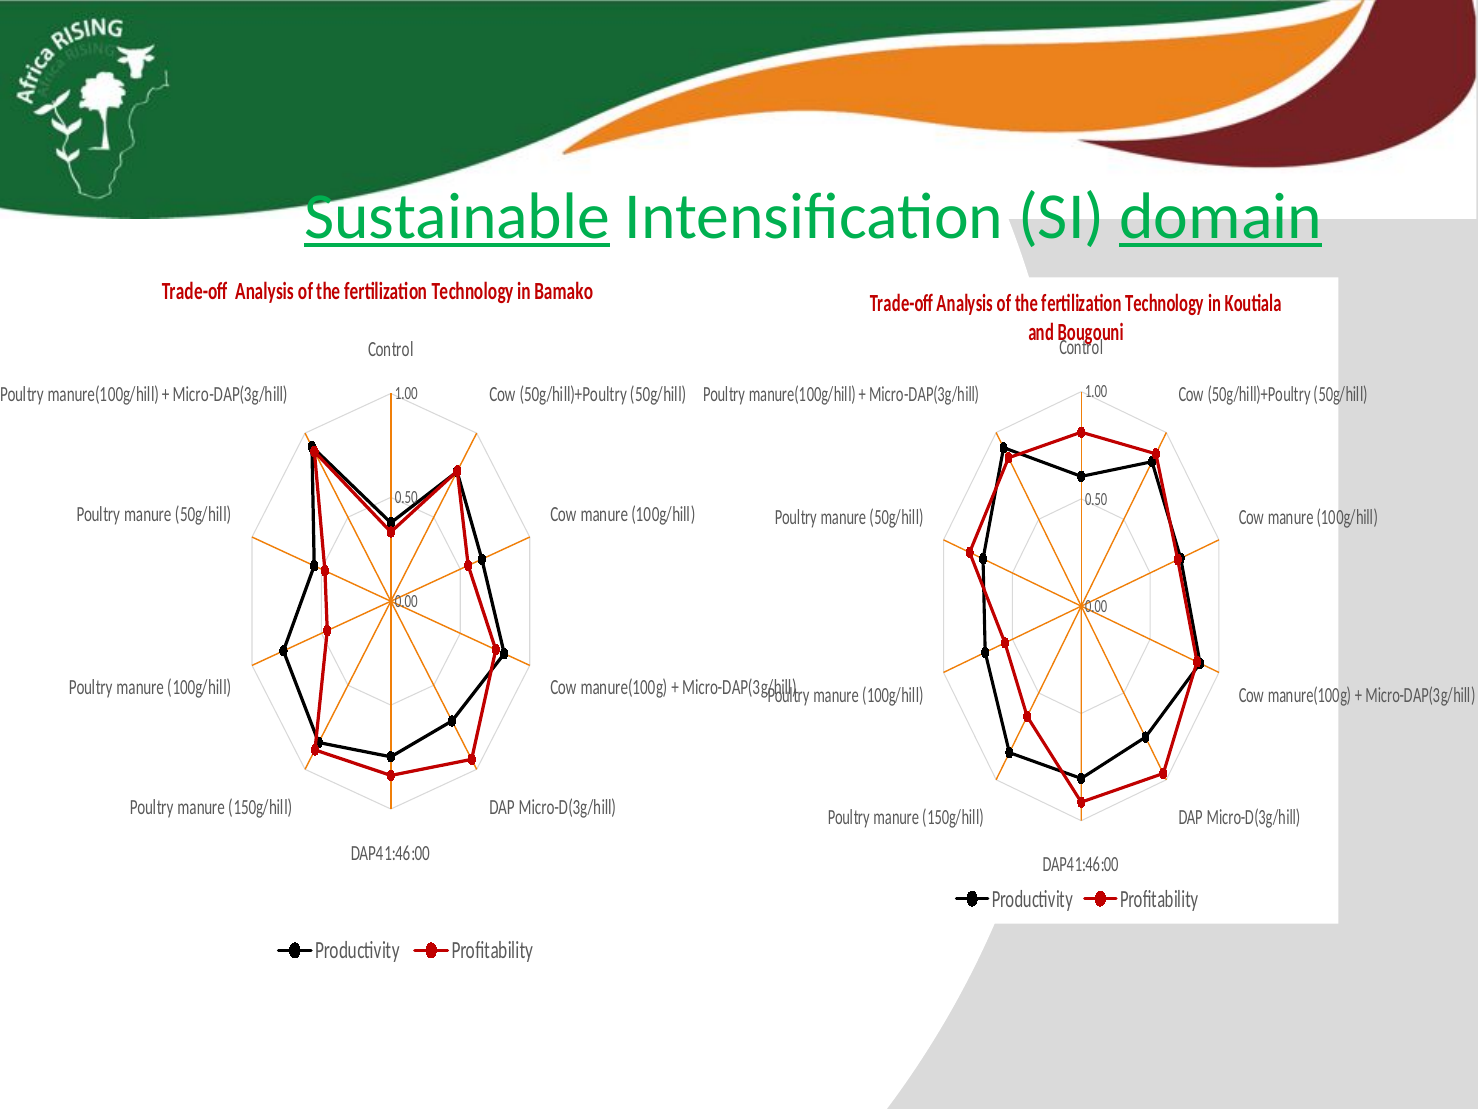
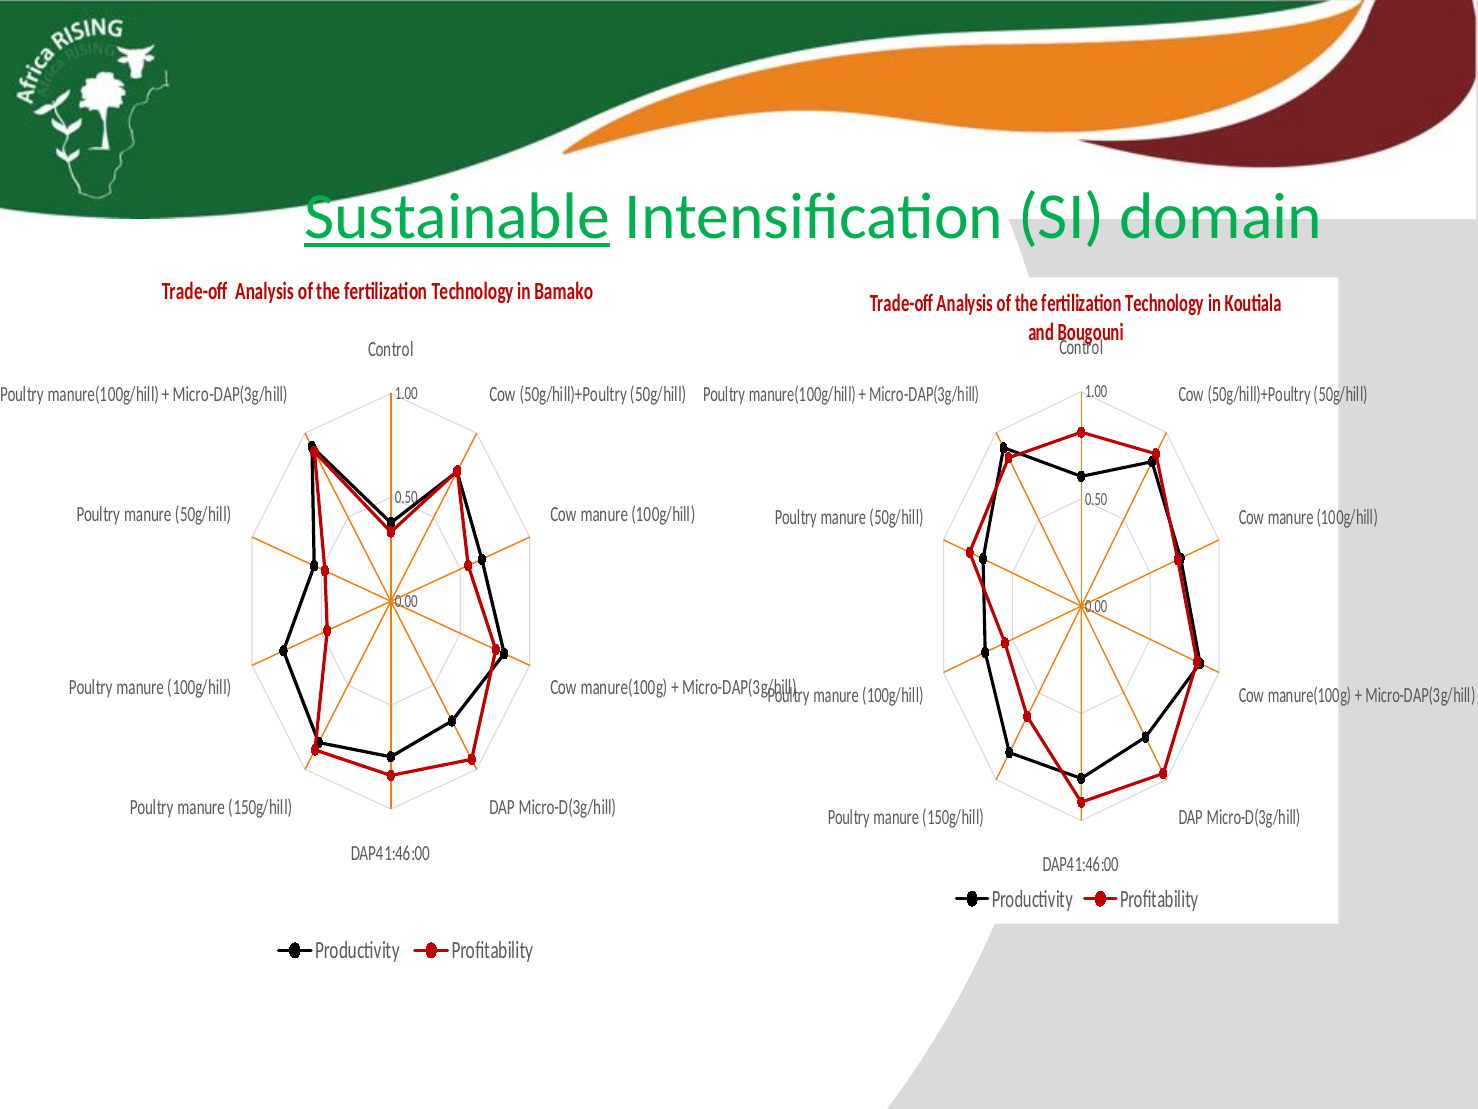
domain underline: present -> none
